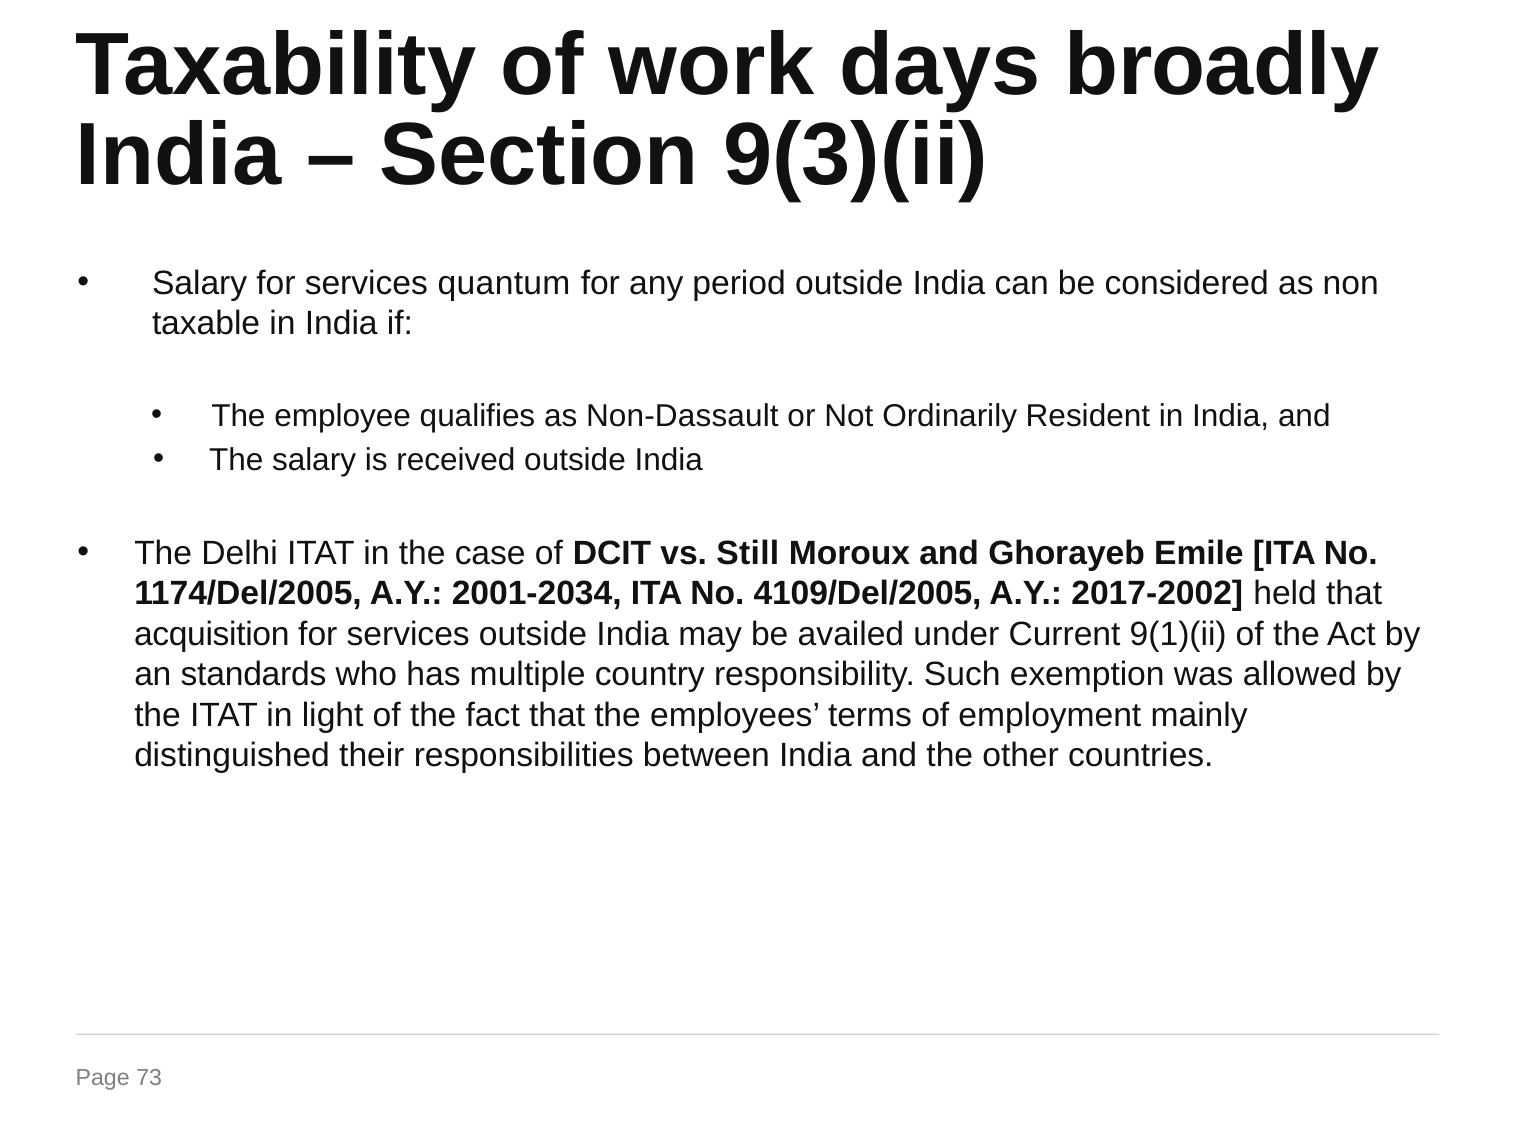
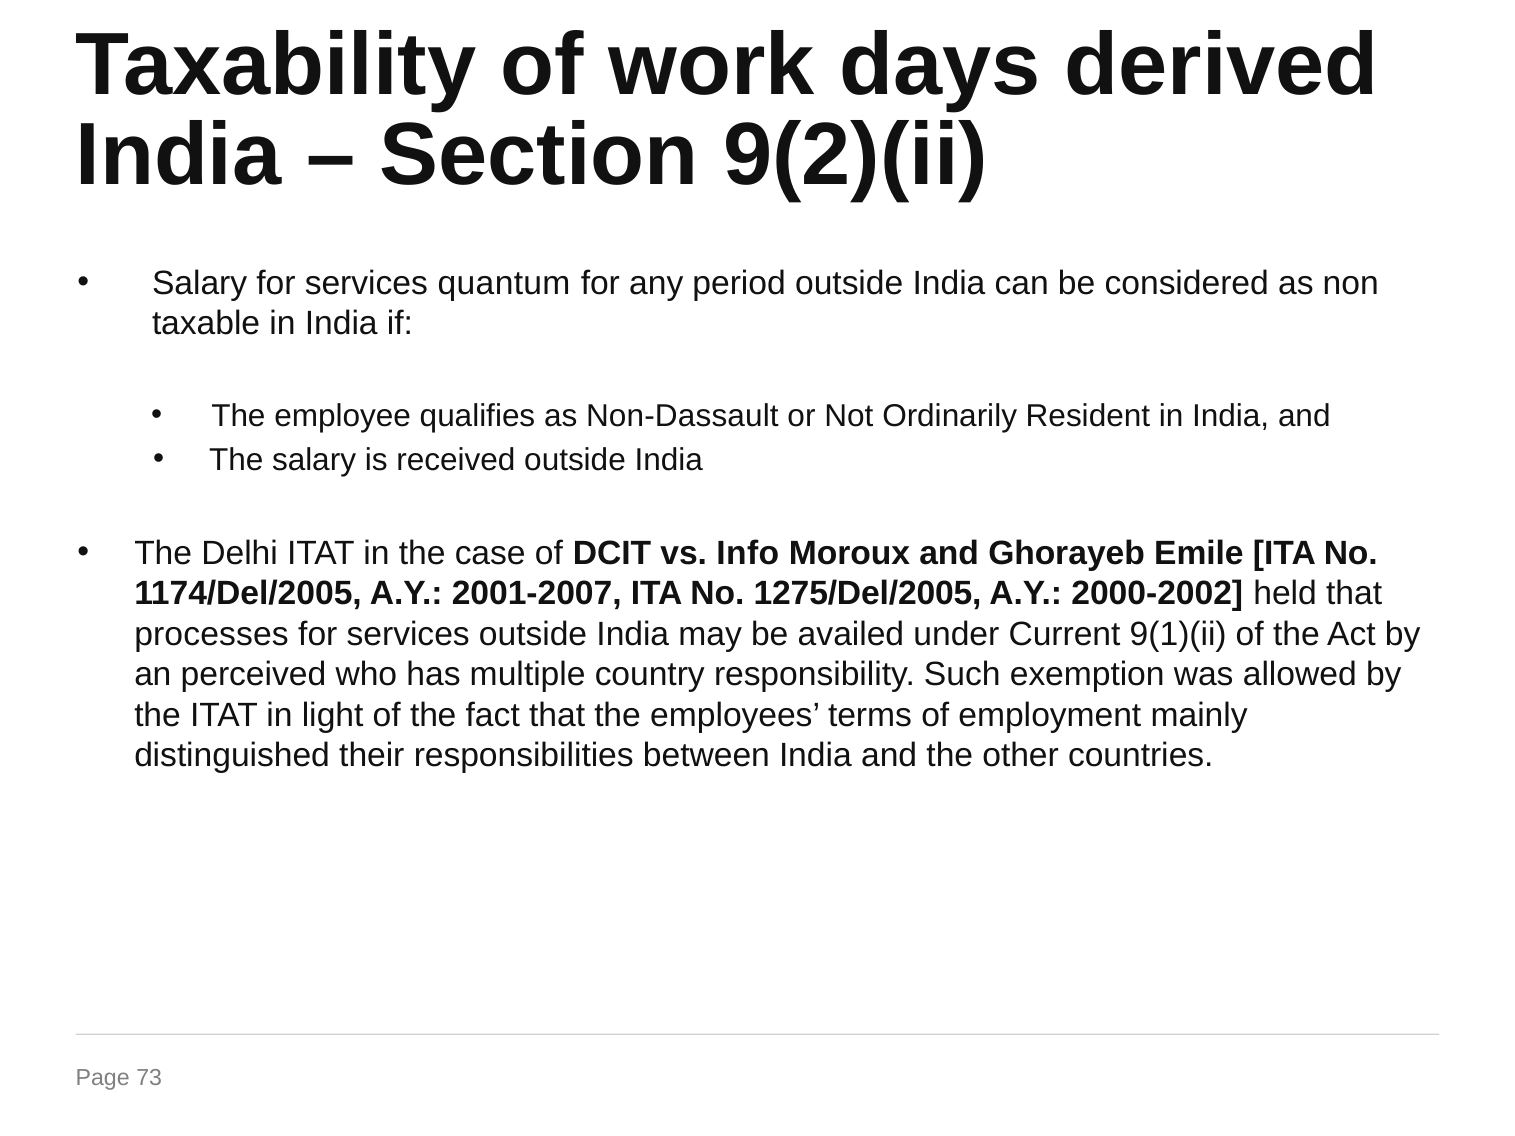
broadly: broadly -> derived
9(3)(ii: 9(3)(ii -> 9(2)(ii
Still: Still -> Info
2001-2034: 2001-2034 -> 2001-2007
4109/Del/2005: 4109/Del/2005 -> 1275/Del/2005
2017-2002: 2017-2002 -> 2000-2002
acquisition: acquisition -> processes
standards: standards -> perceived
